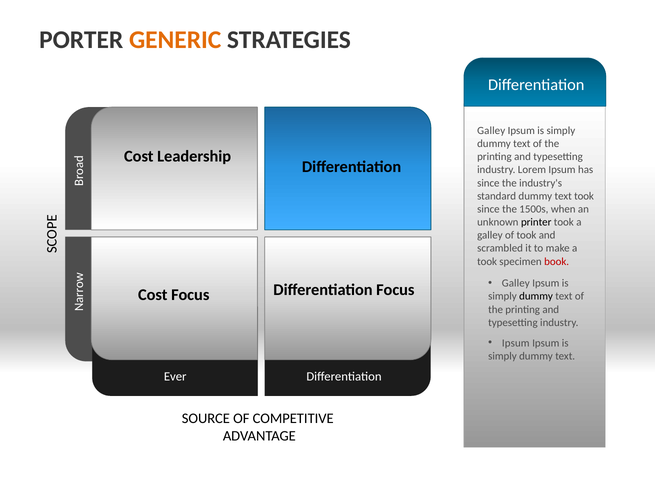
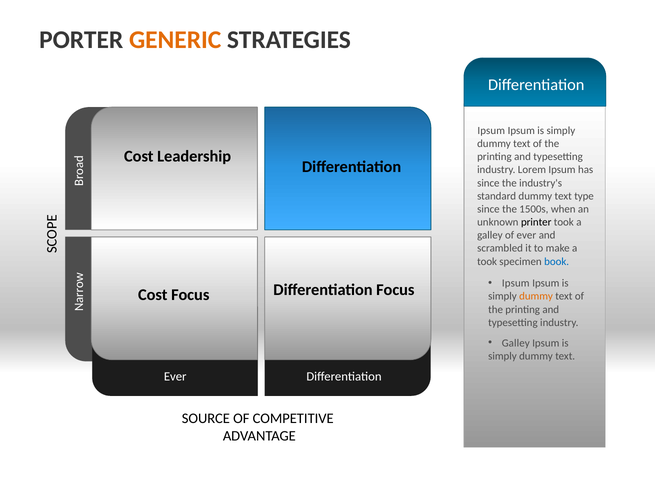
Galley at (491, 131): Galley -> Ipsum
text took: took -> type
of took: took -> ever
book colour: red -> blue
Galley at (516, 283): Galley -> Ipsum
dummy at (536, 297) colour: black -> orange
Ipsum at (516, 343): Ipsum -> Galley
